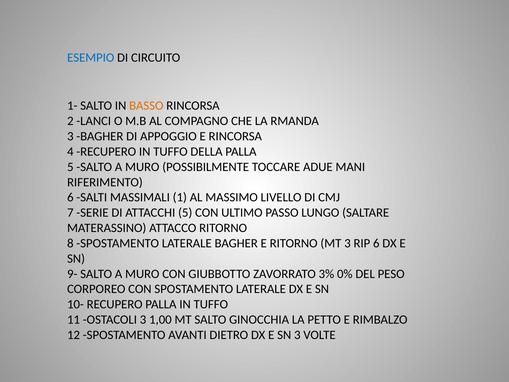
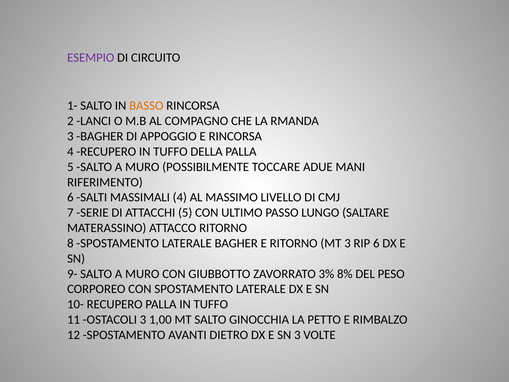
ESEMPIO colour: blue -> purple
MASSIMALI 1: 1 -> 4
0%: 0% -> 8%
